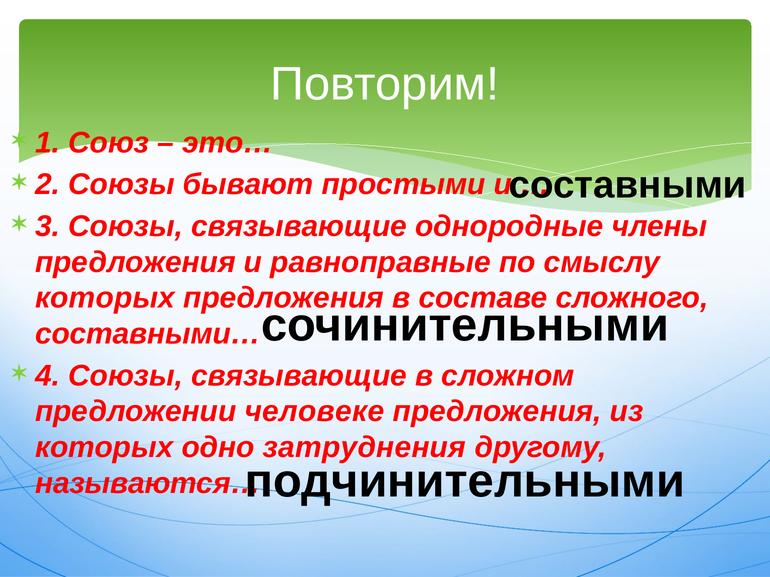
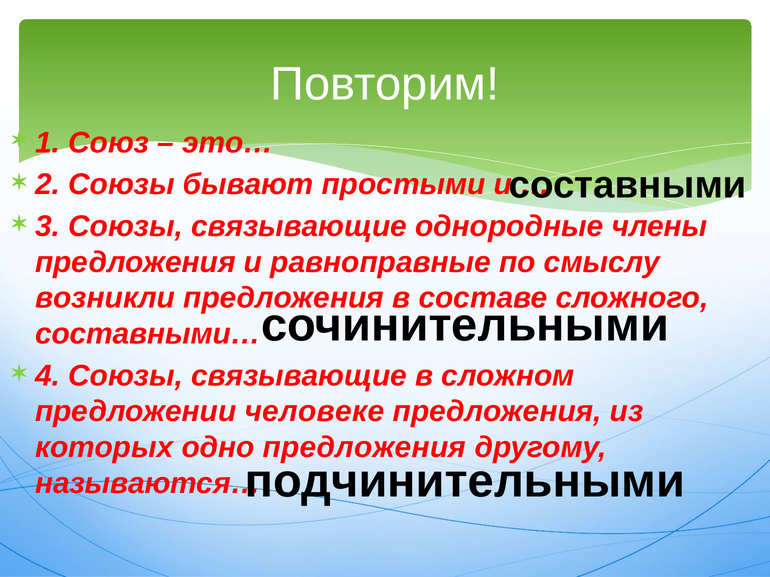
которых at (105, 298): которых -> возникли
одно затруднения: затруднения -> предложения
